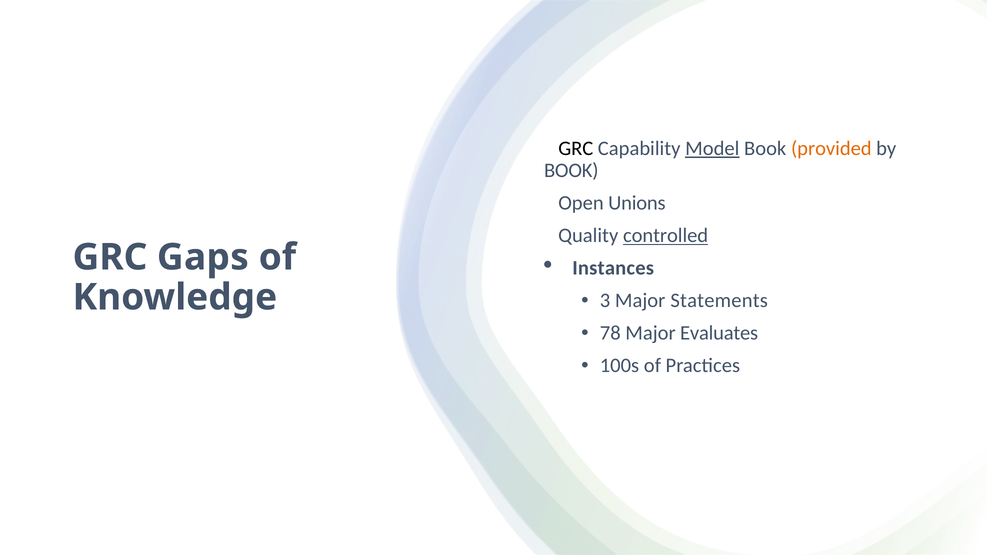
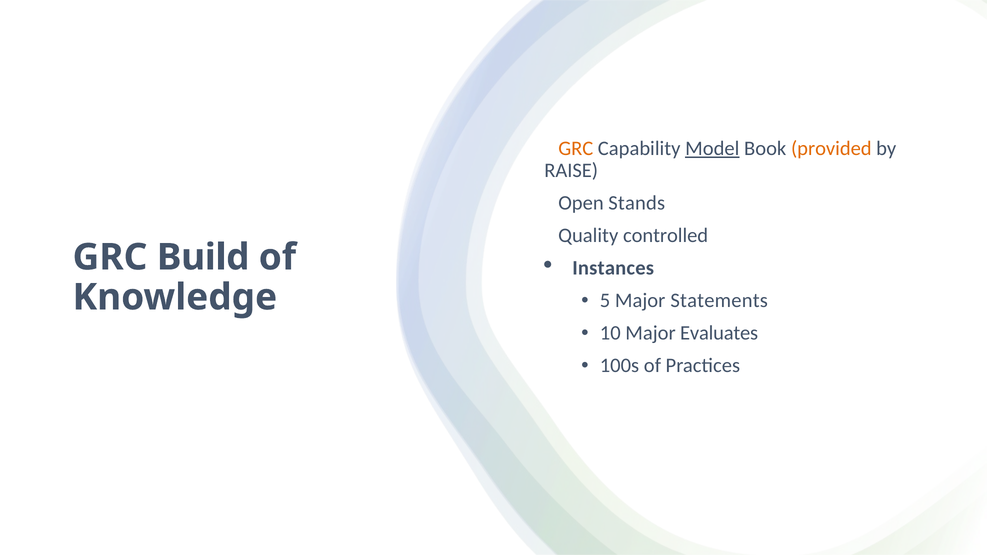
GRC at (576, 148) colour: black -> orange
BOOK at (571, 171): BOOK -> RAISE
Unions: Unions -> Stands
controlled underline: present -> none
Gaps: Gaps -> Build
3: 3 -> 5
78: 78 -> 10
